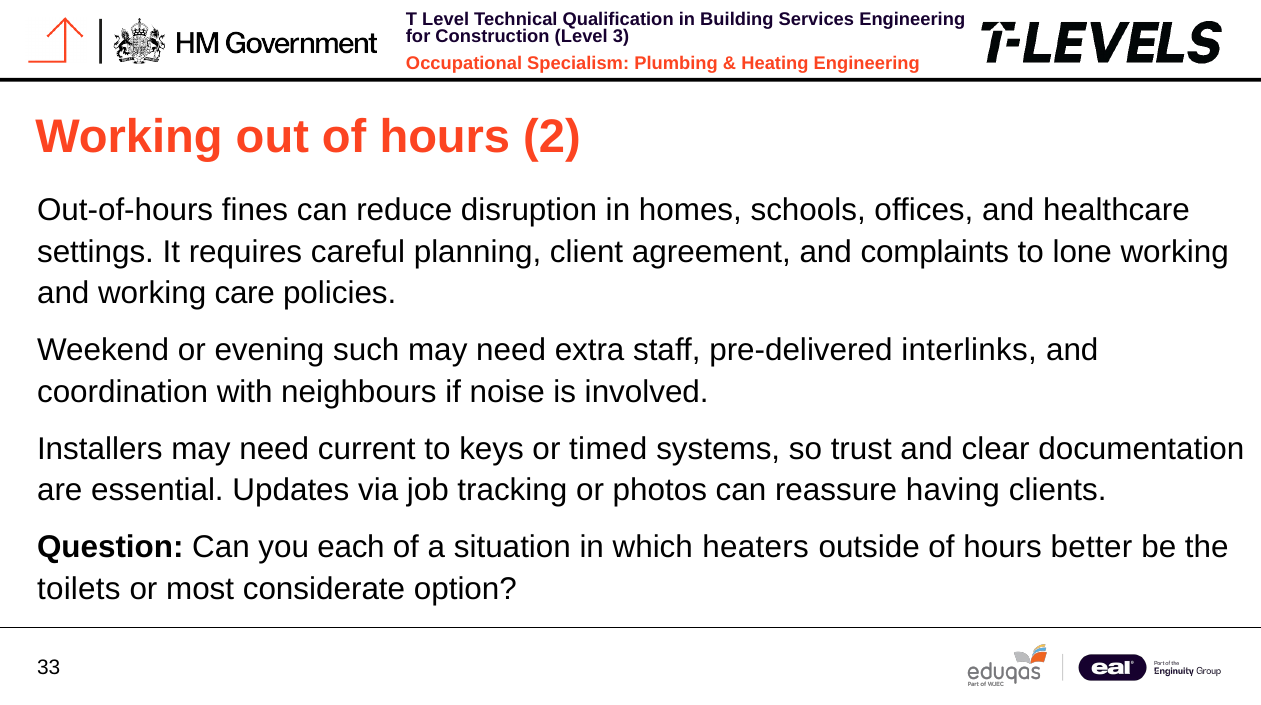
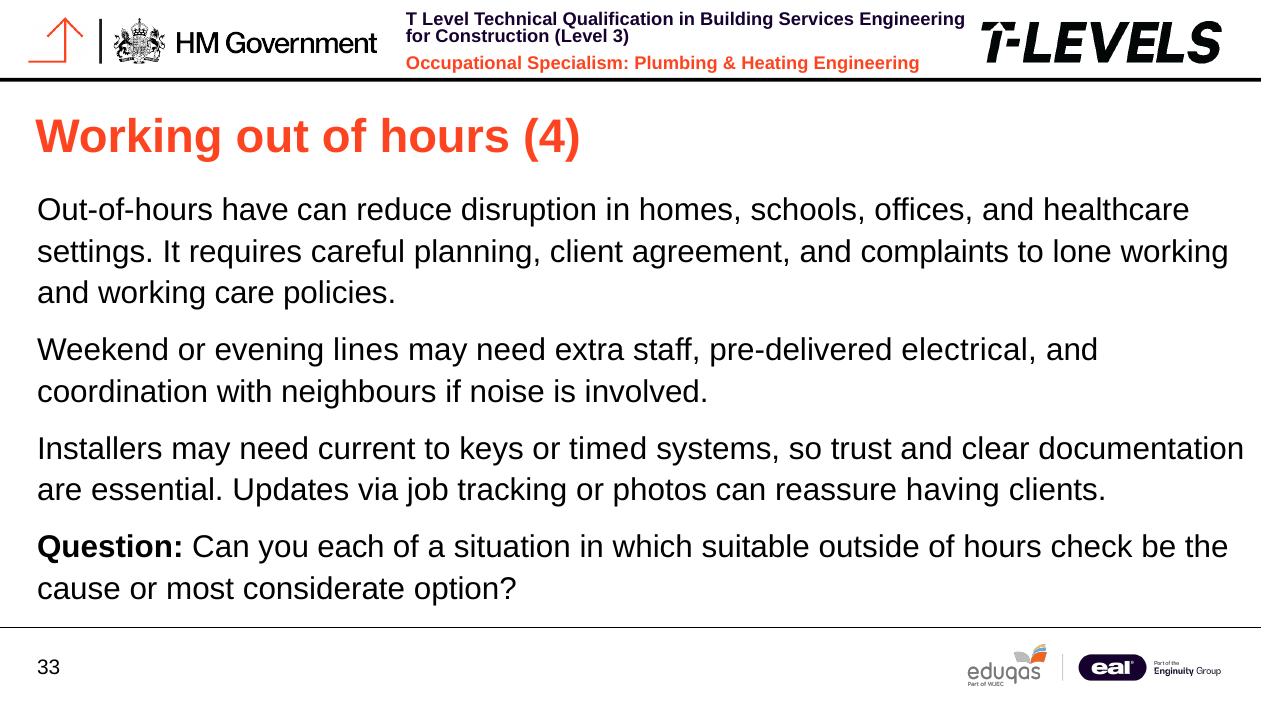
2: 2 -> 4
fines: fines -> have
such: such -> lines
interlinks: interlinks -> electrical
heaters: heaters -> suitable
better: better -> check
toilets: toilets -> cause
